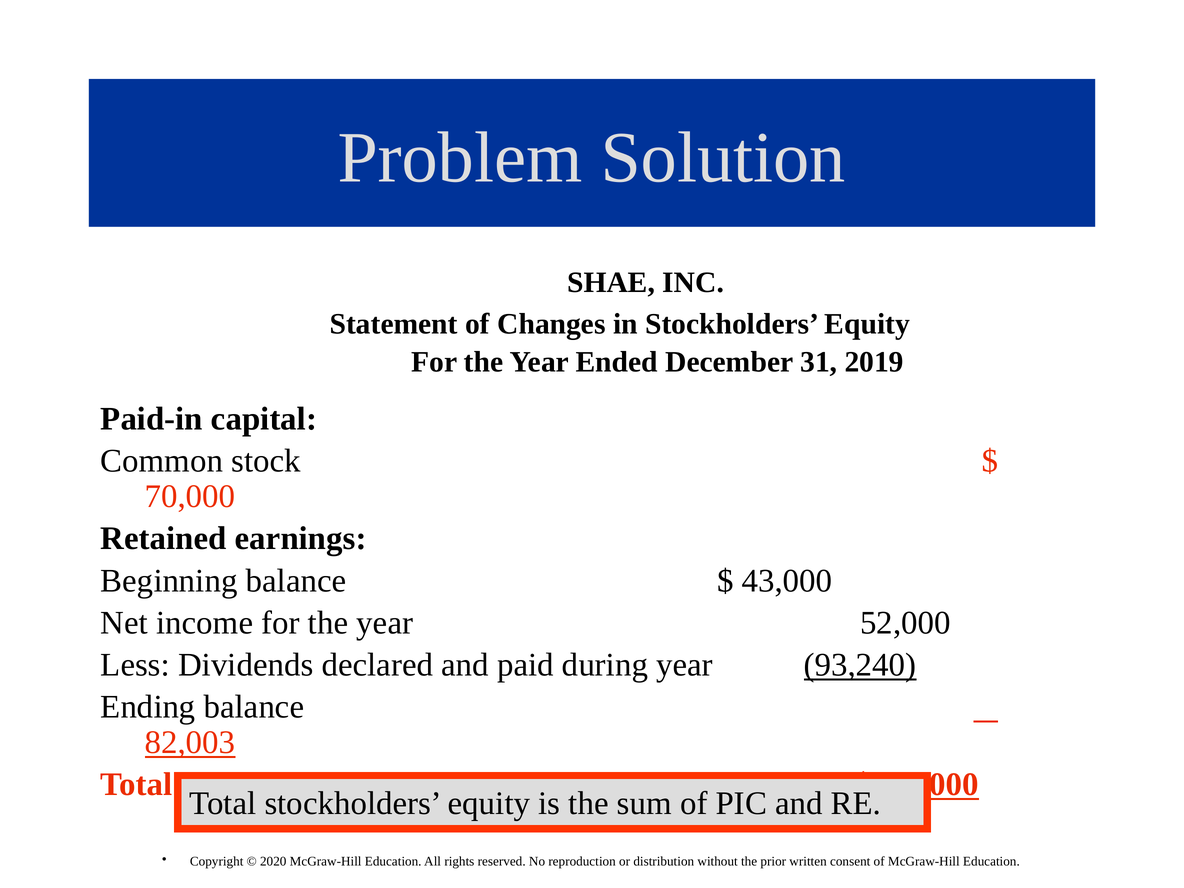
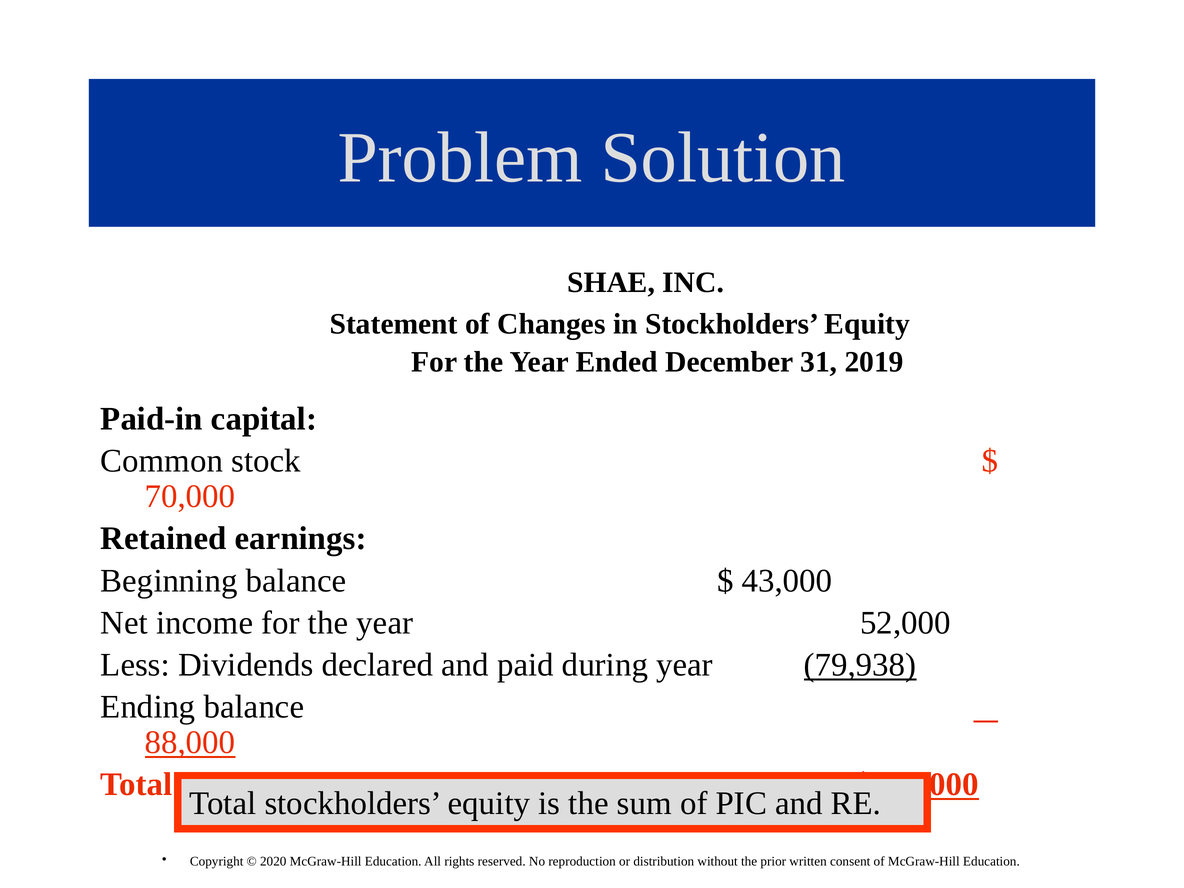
93,240: 93,240 -> 79,938
82,003: 82,003 -> 88,000
